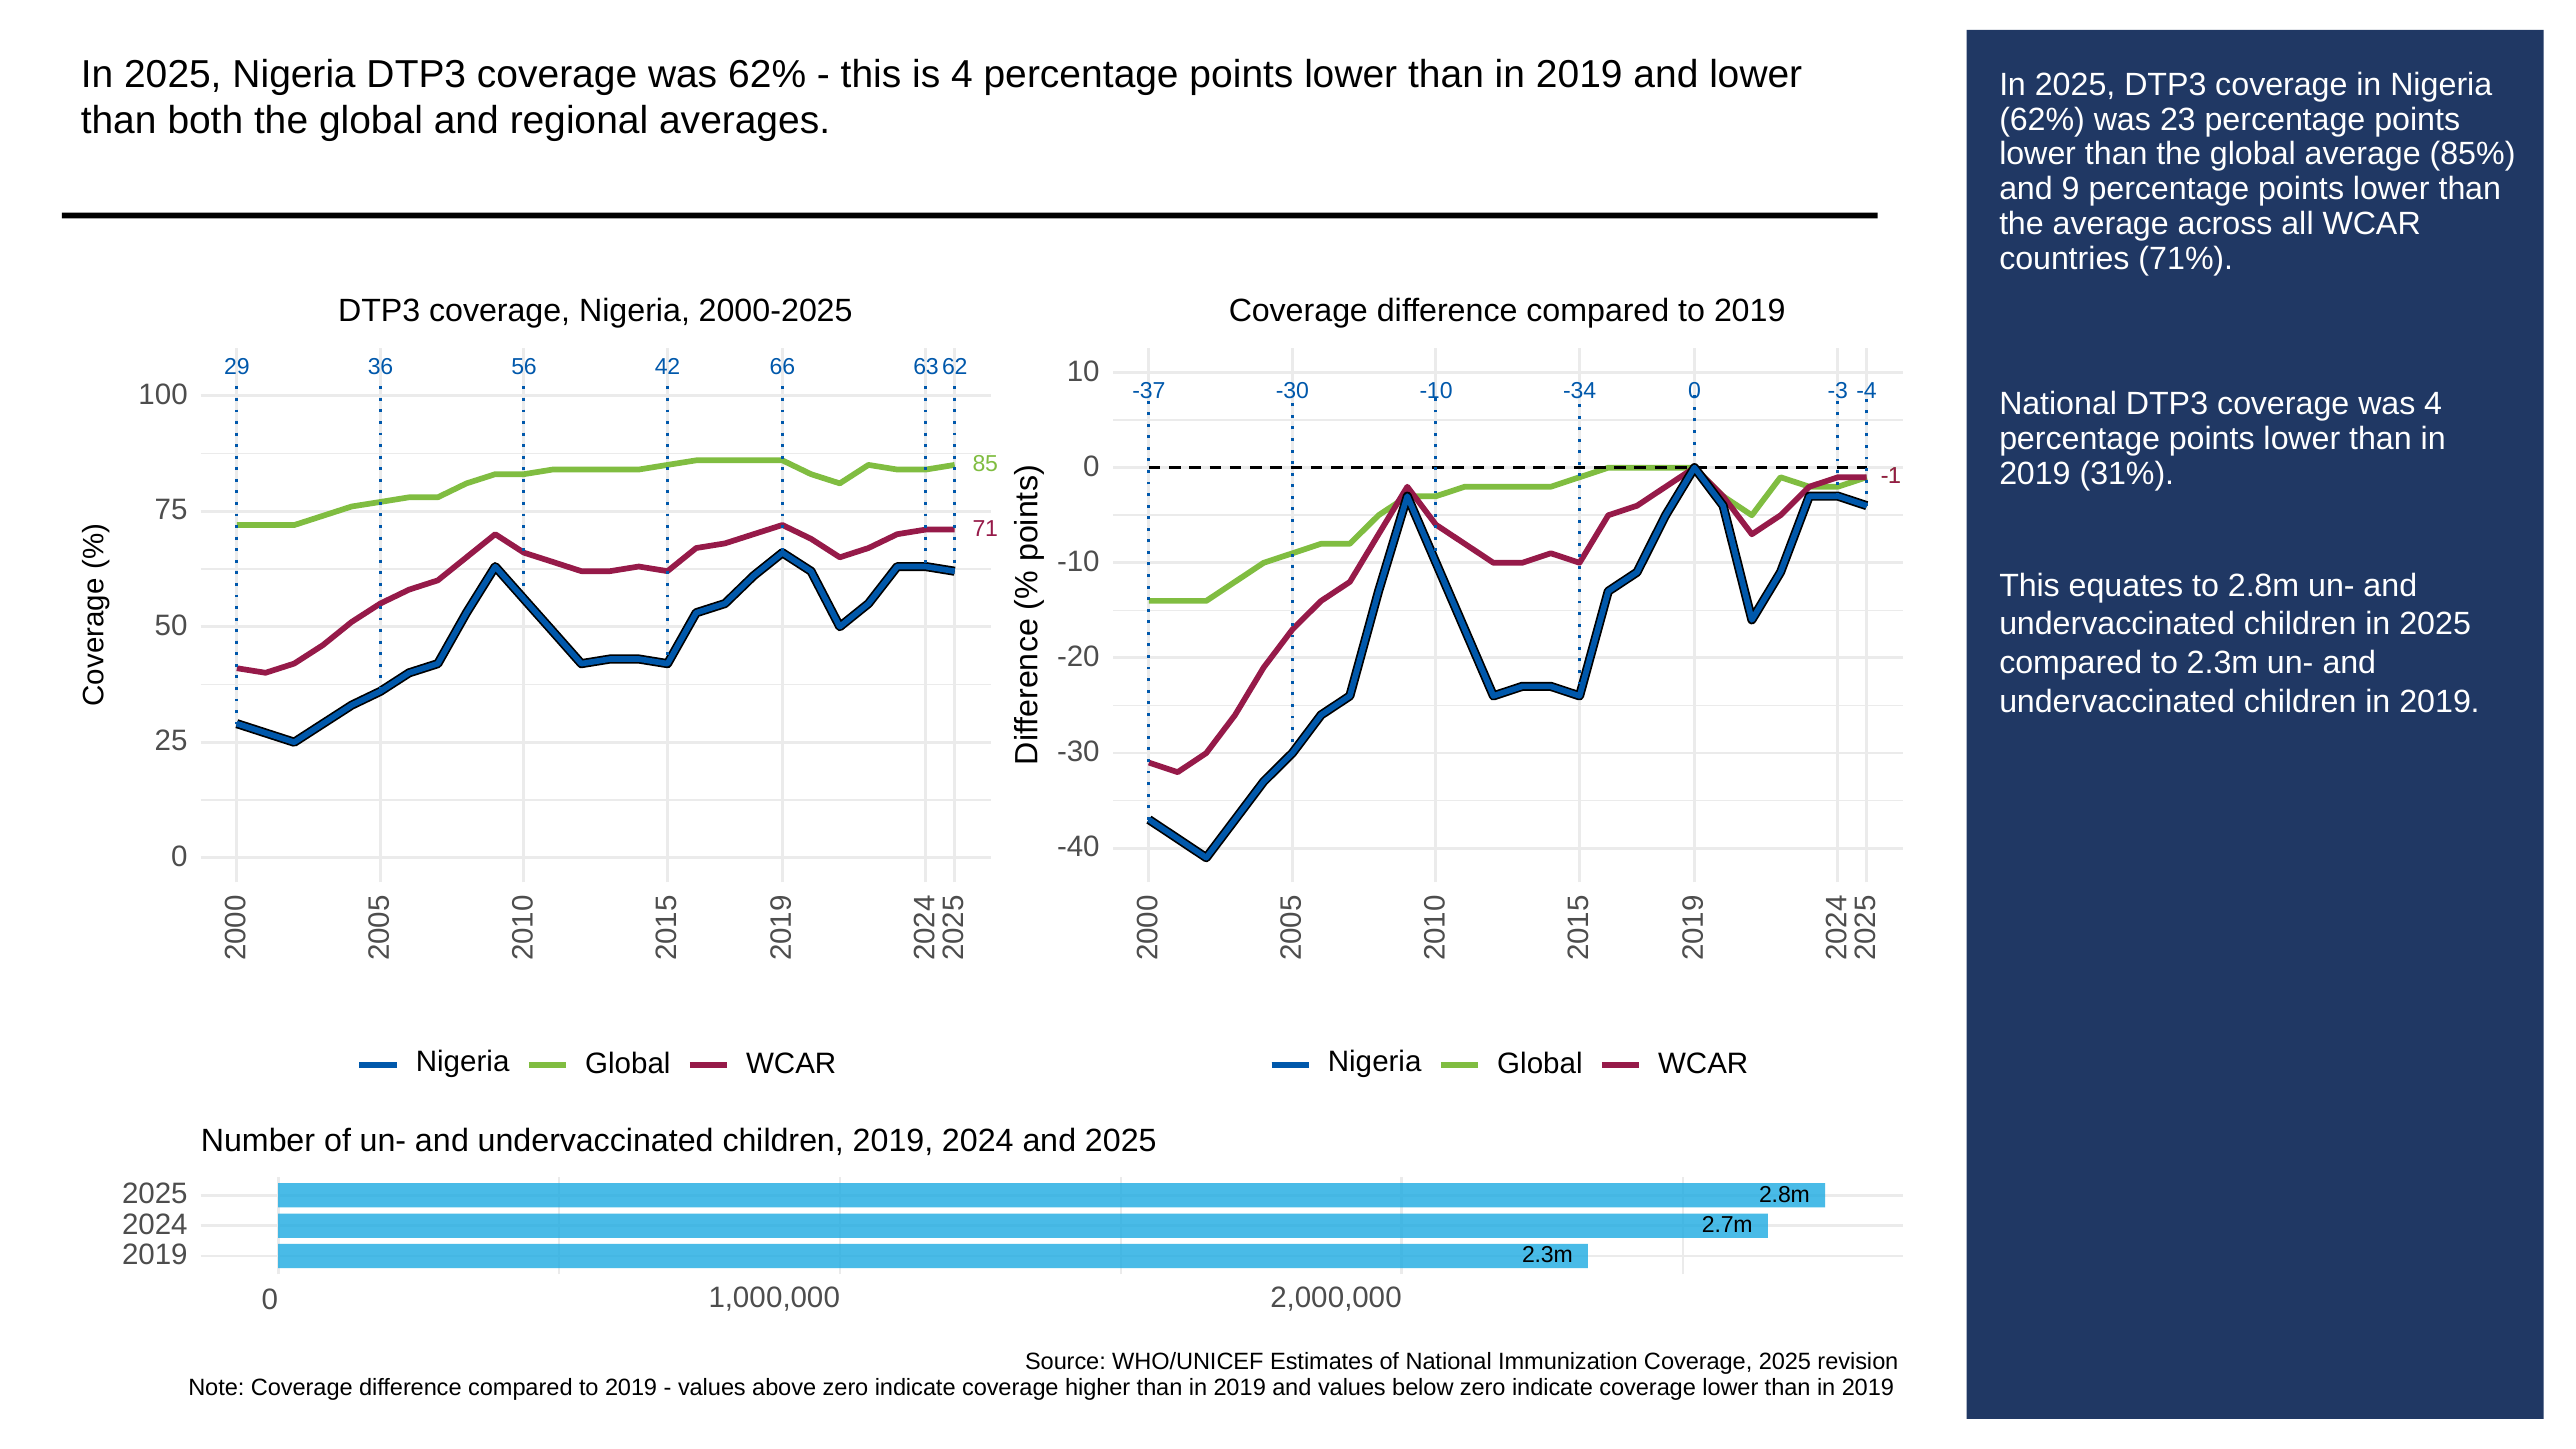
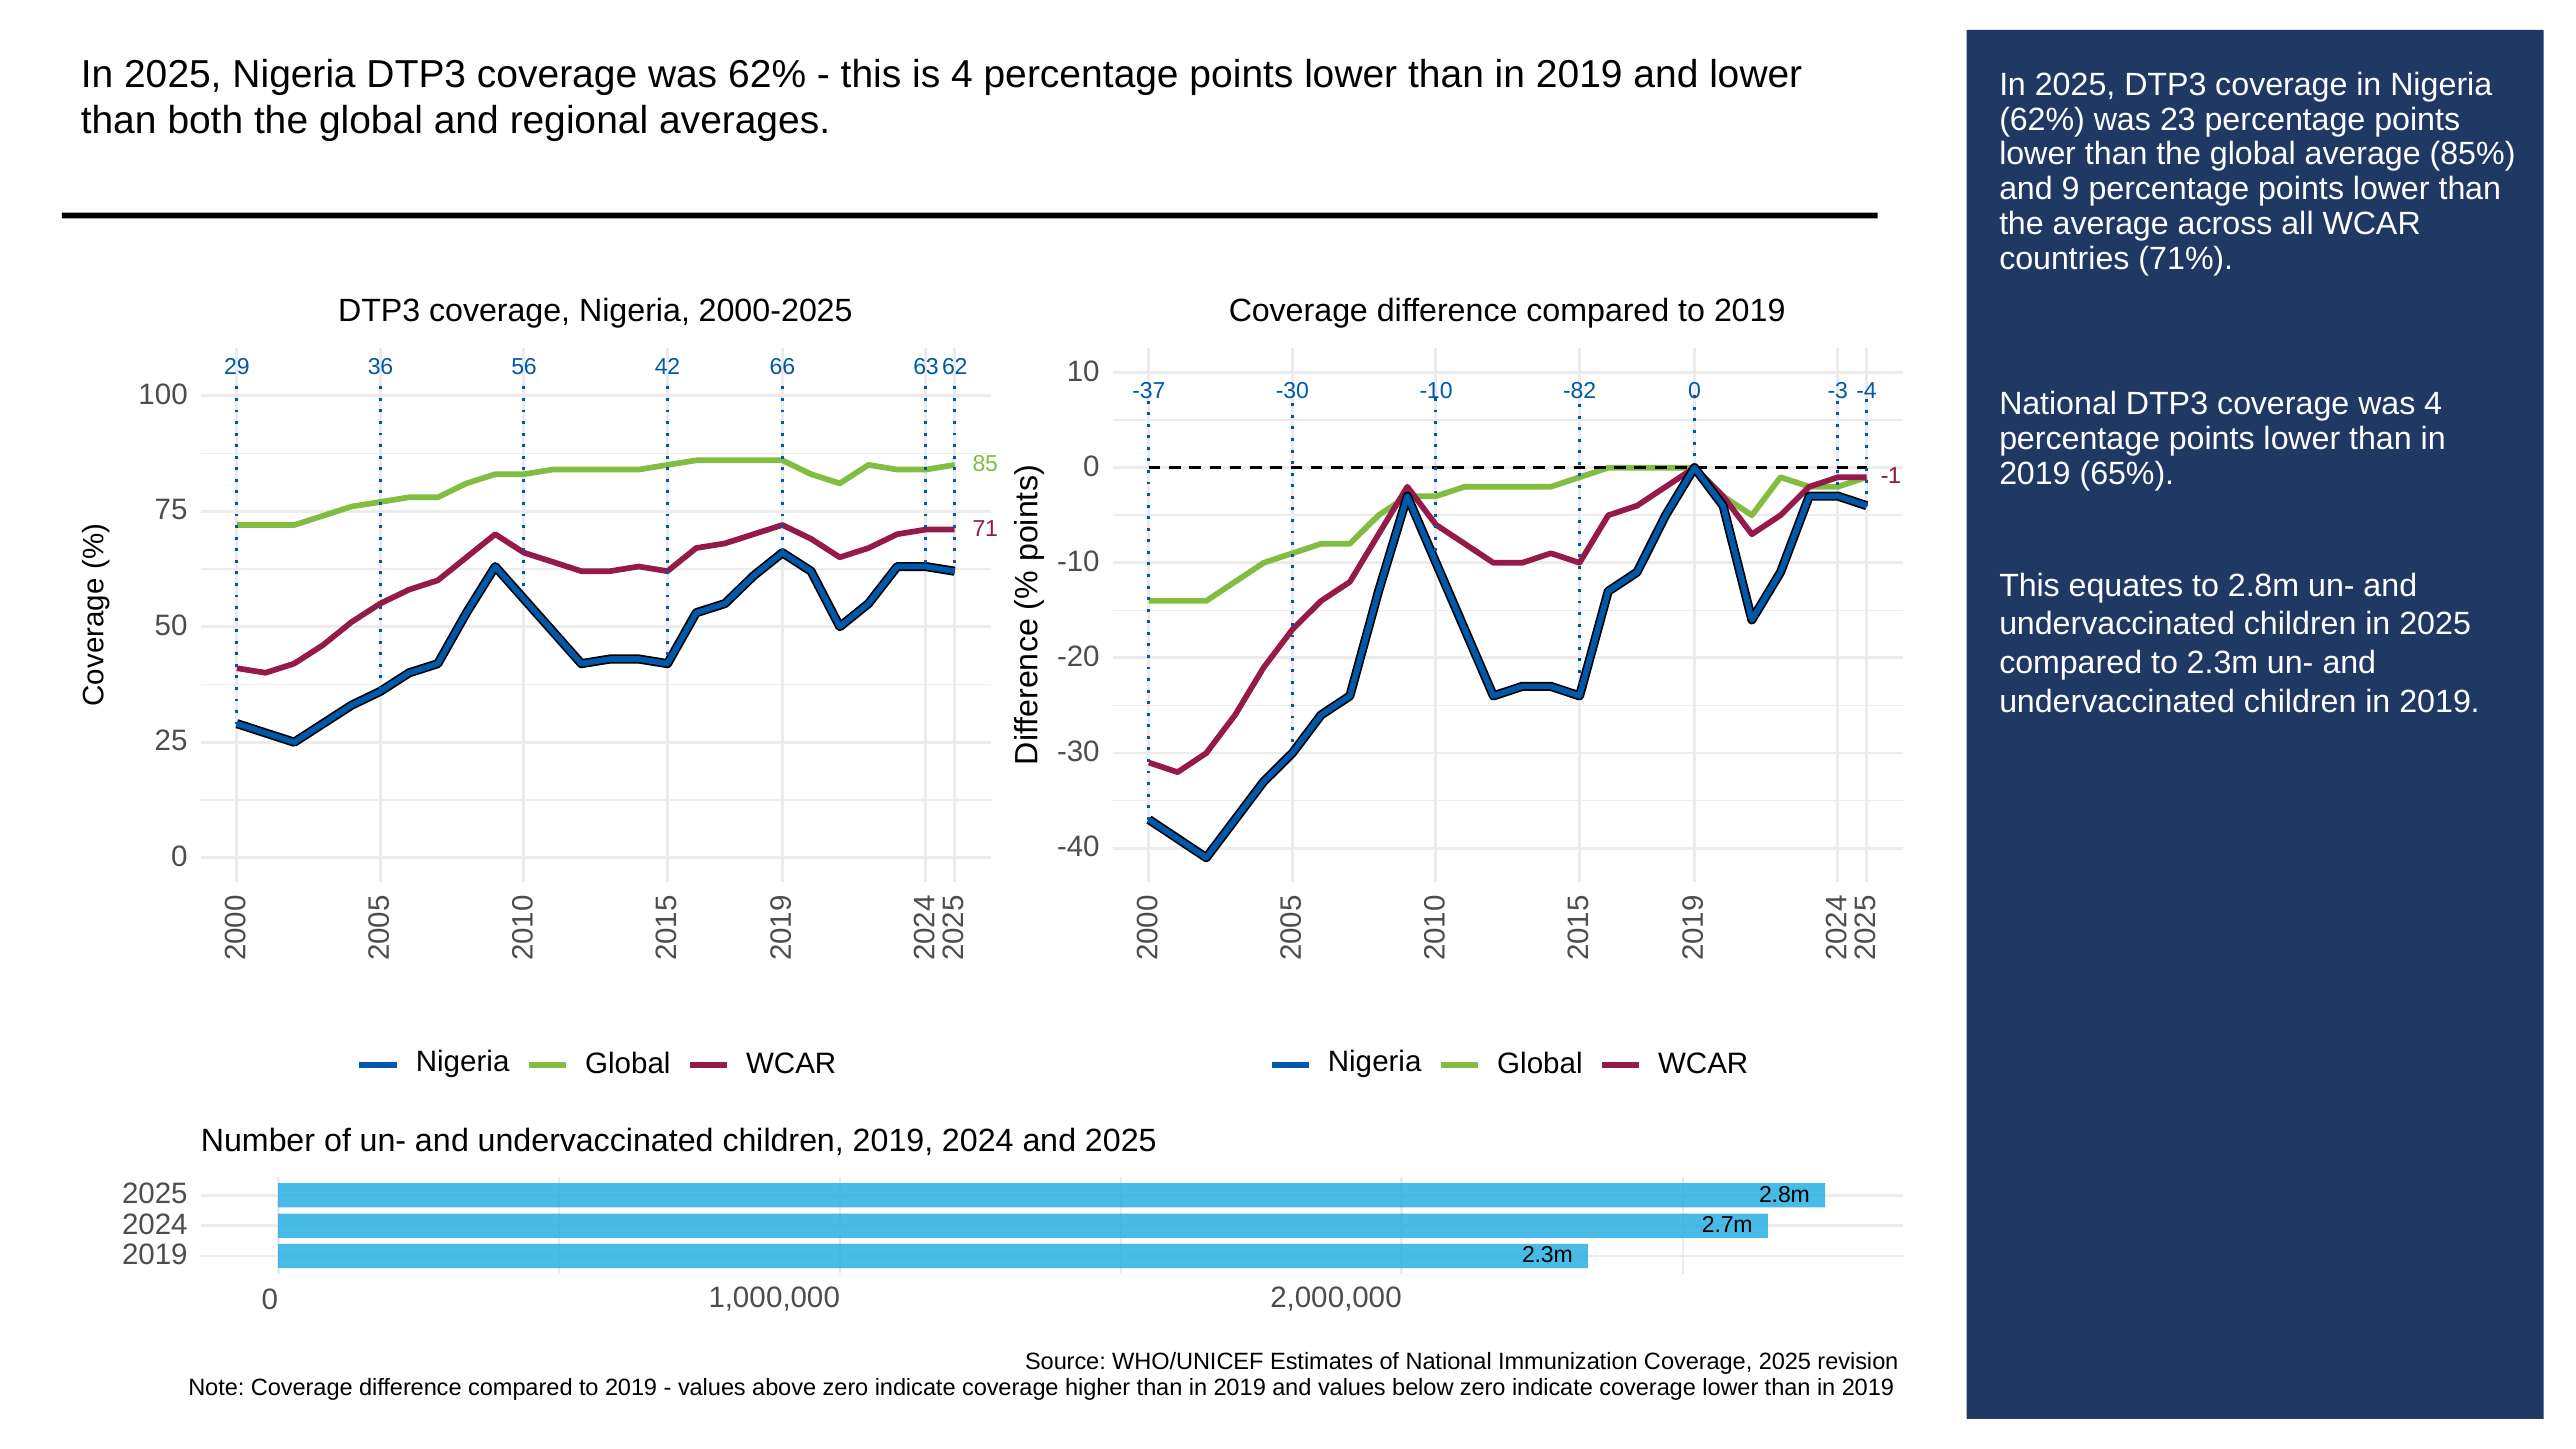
-34: -34 -> -82
31%: 31% -> 65%
